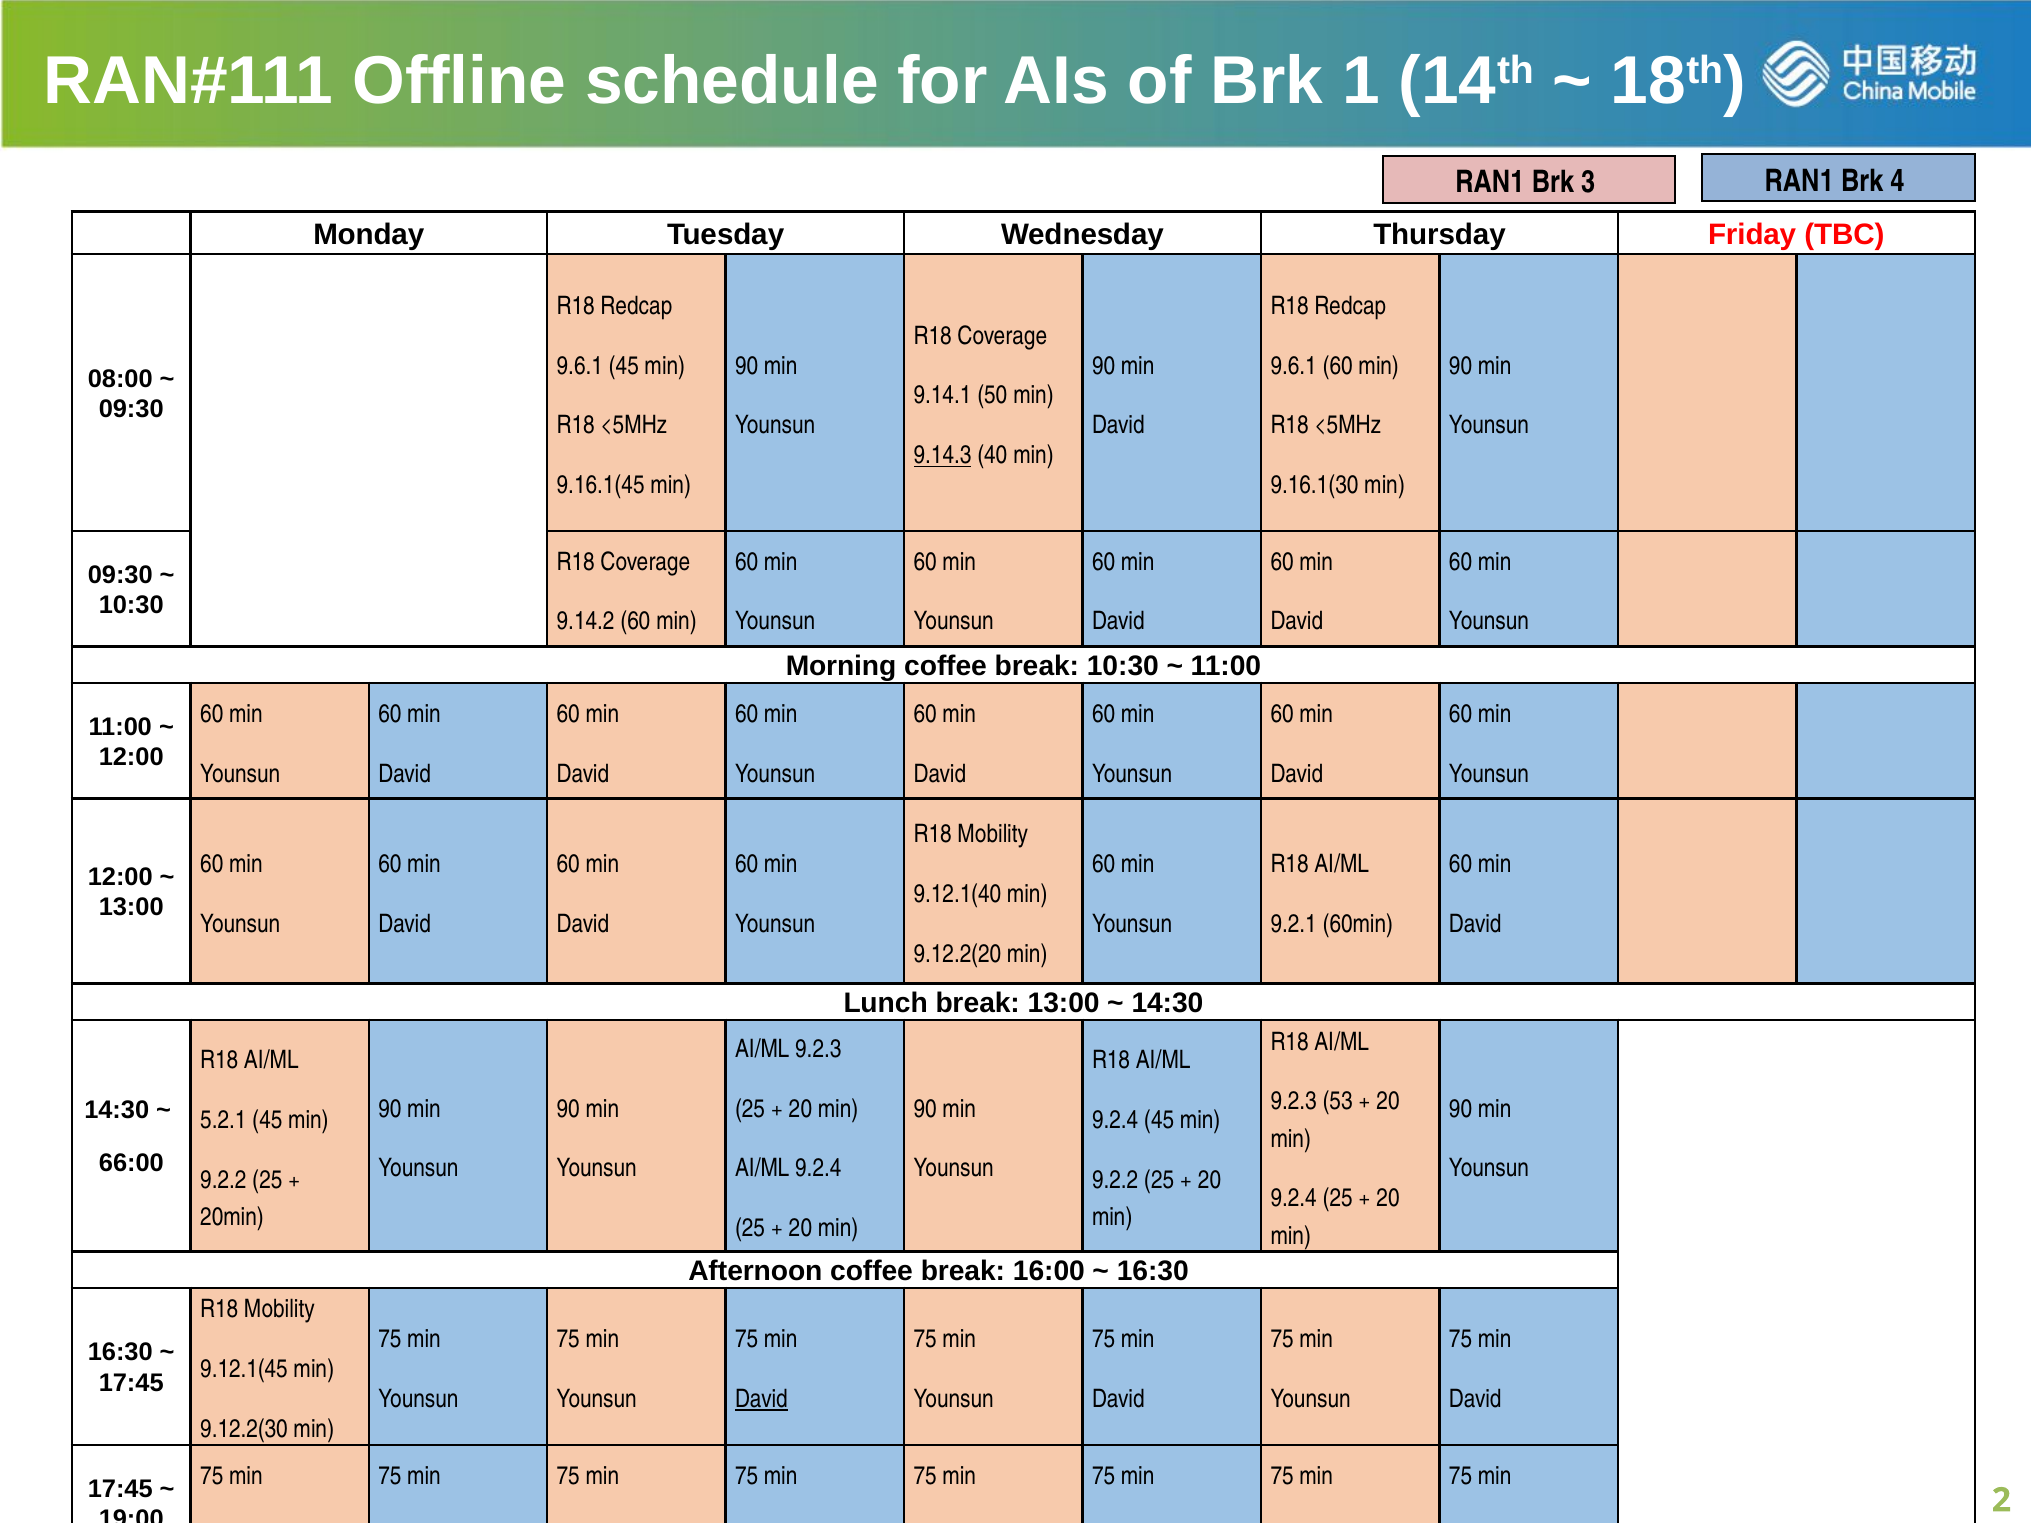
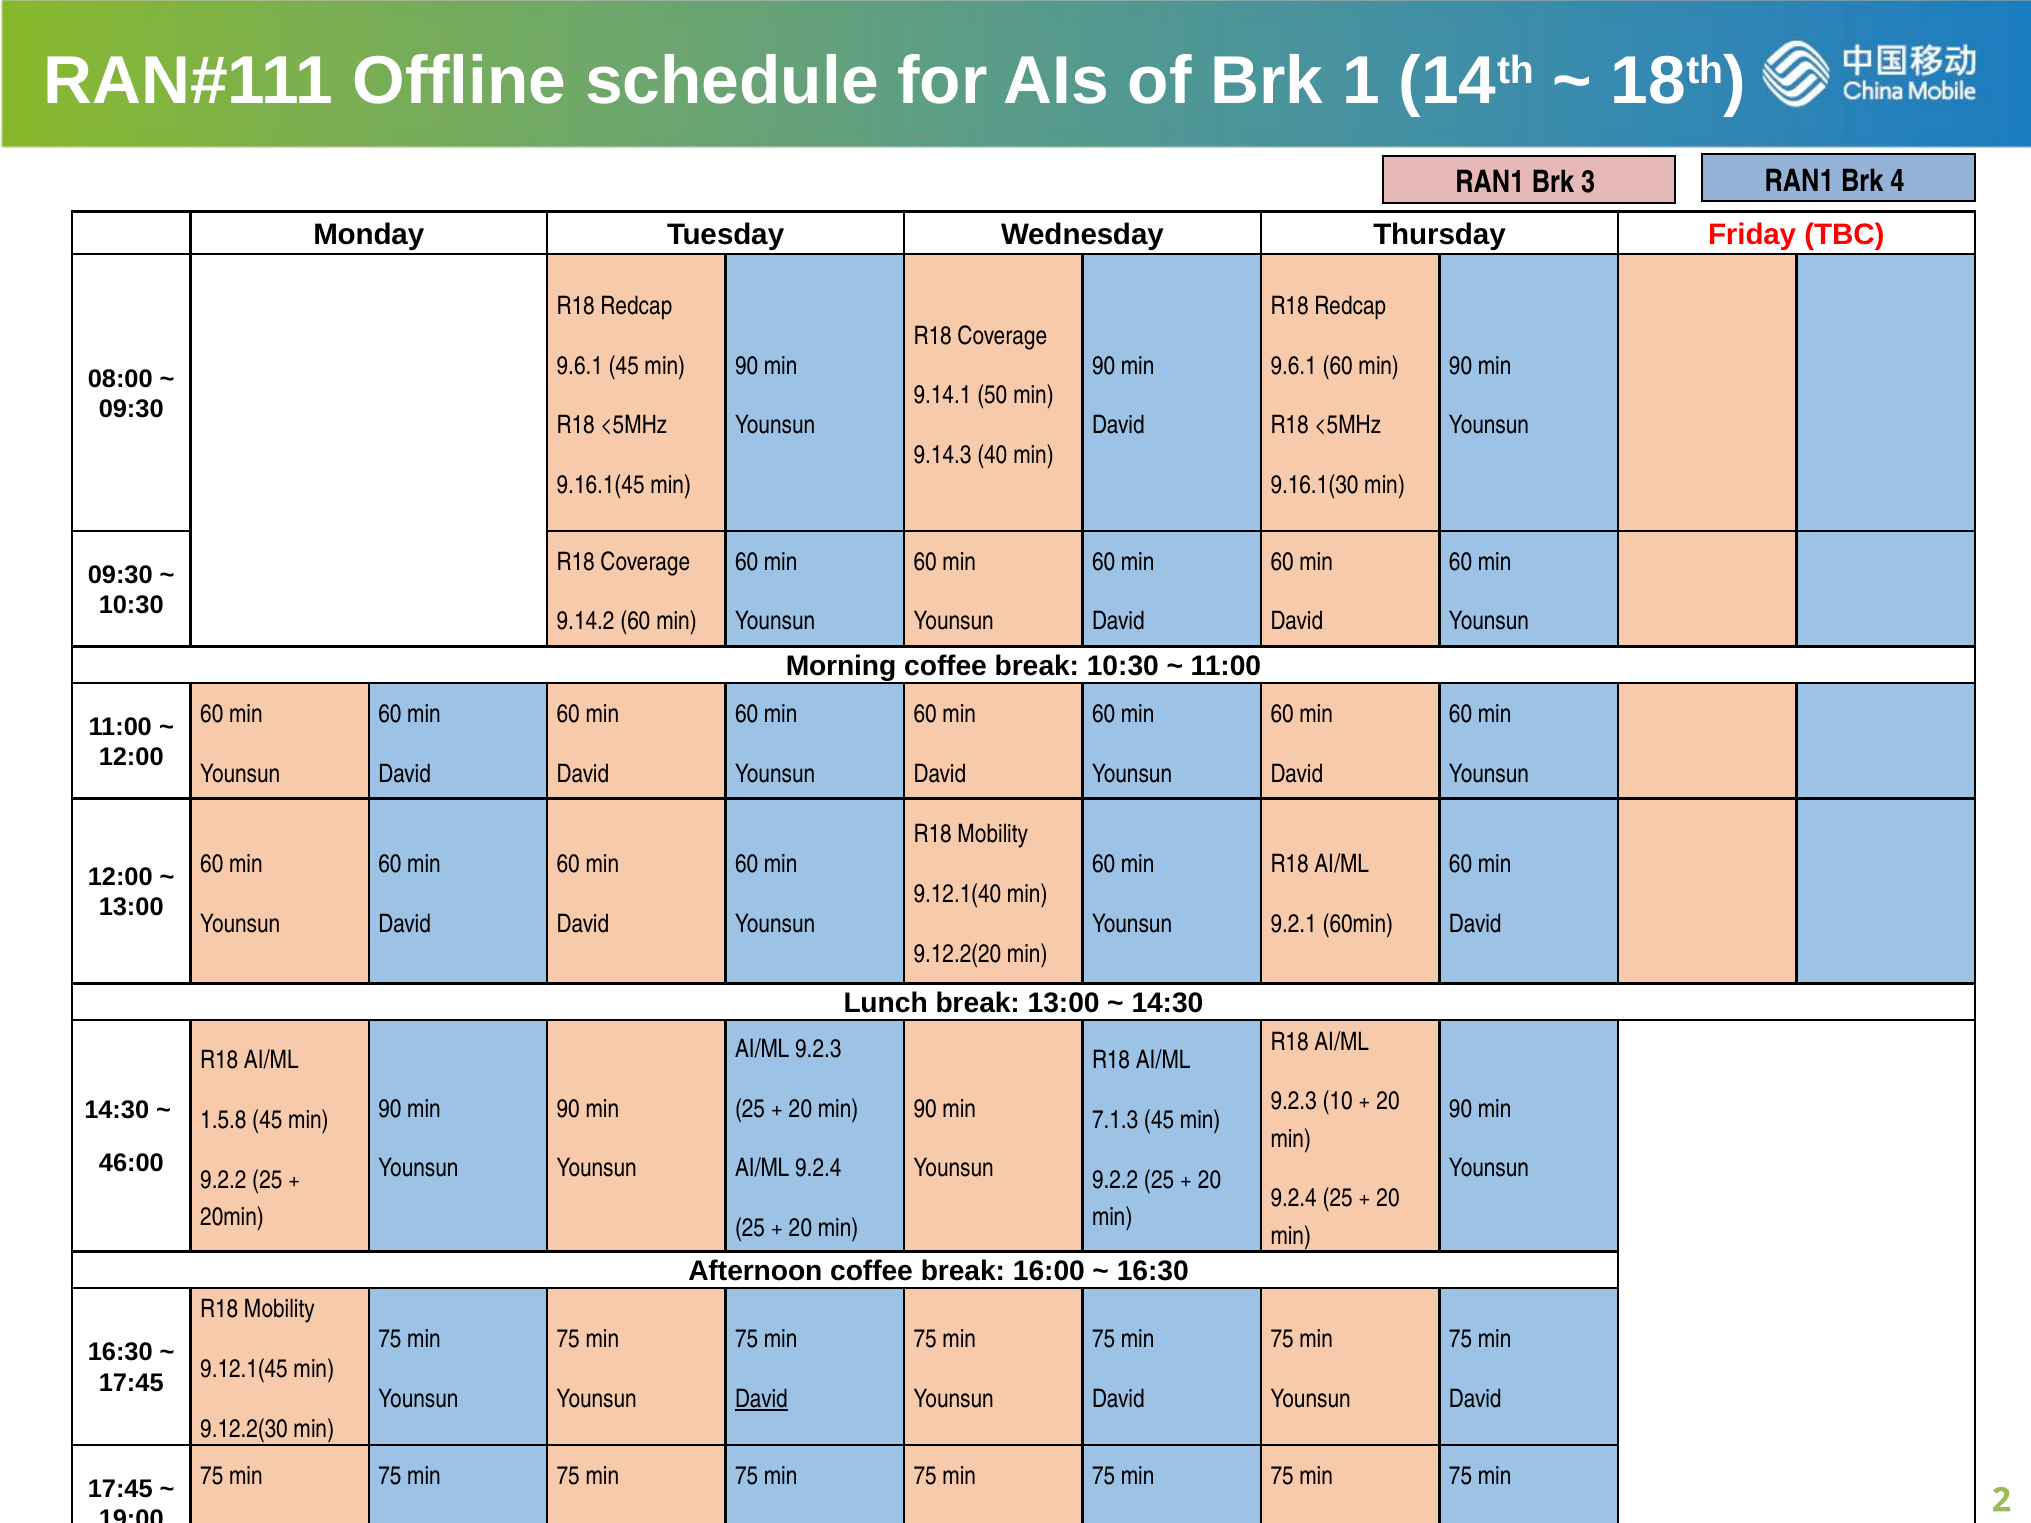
9.14.3 underline: present -> none
53: 53 -> 10
5.2.1: 5.2.1 -> 1.5.8
9.2.4 at (1115, 1120): 9.2.4 -> 7.1.3
66:00: 66:00 -> 46:00
